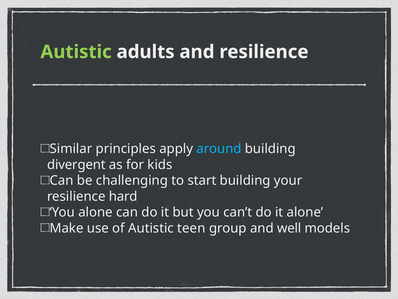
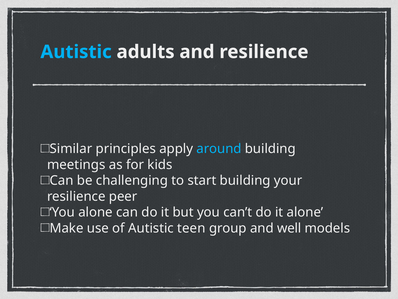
Autistic at (76, 52) colour: light green -> light blue
divergent: divergent -> meetings
hard: hard -> peer
